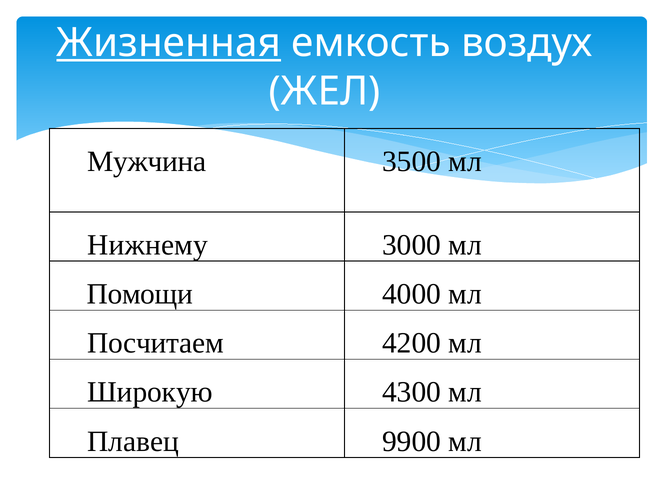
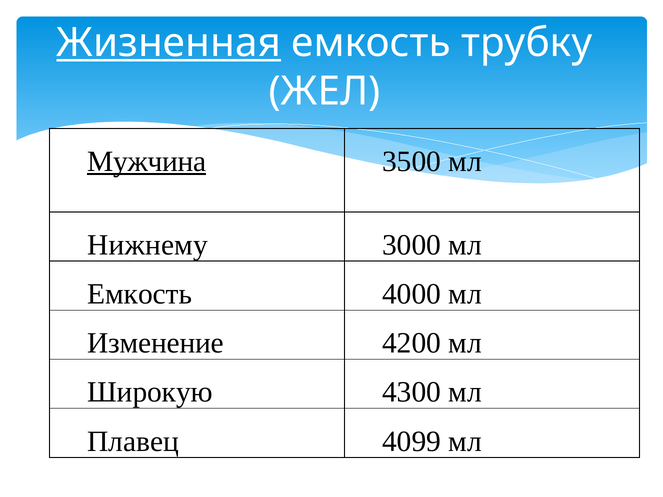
воздух: воздух -> трубку
Мужчина underline: none -> present
Помощи at (140, 294): Помощи -> Емкость
Посчитаем: Посчитаем -> Изменение
9900: 9900 -> 4099
